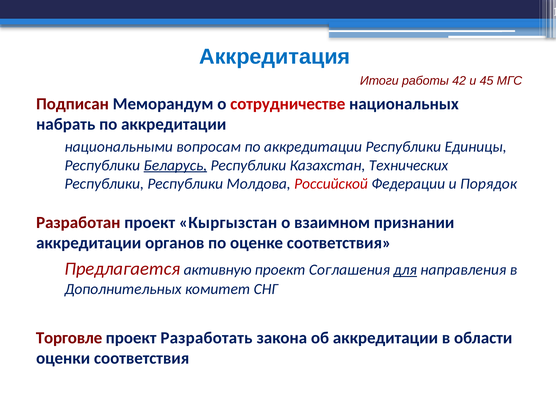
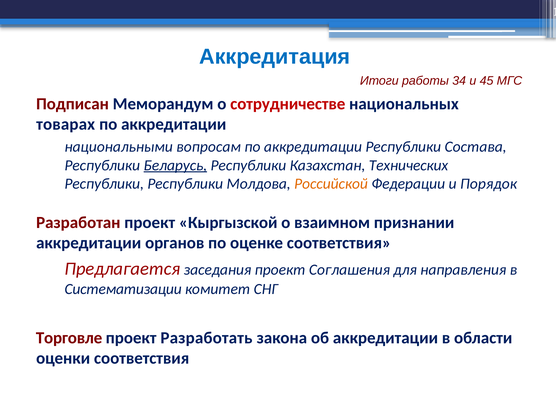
42: 42 -> 34
набрать: набрать -> товарах
Единицы: Единицы -> Состава
Российской colour: red -> orange
Кыргызстан: Кыргызстан -> Кыргызской
активную: активную -> заседания
для underline: present -> none
Дополнительных: Дополнительных -> Систематизации
